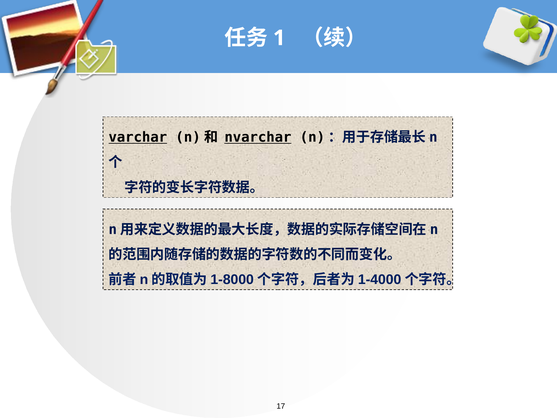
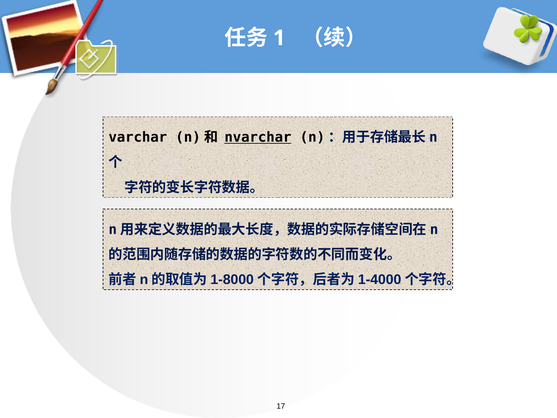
varchar underline: present -> none
